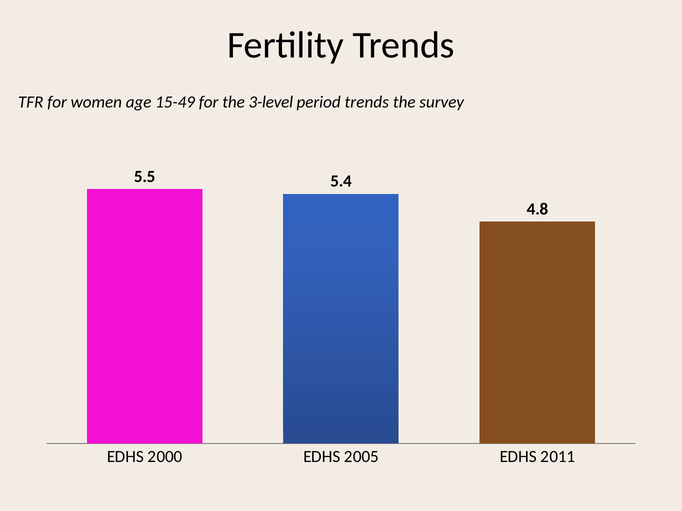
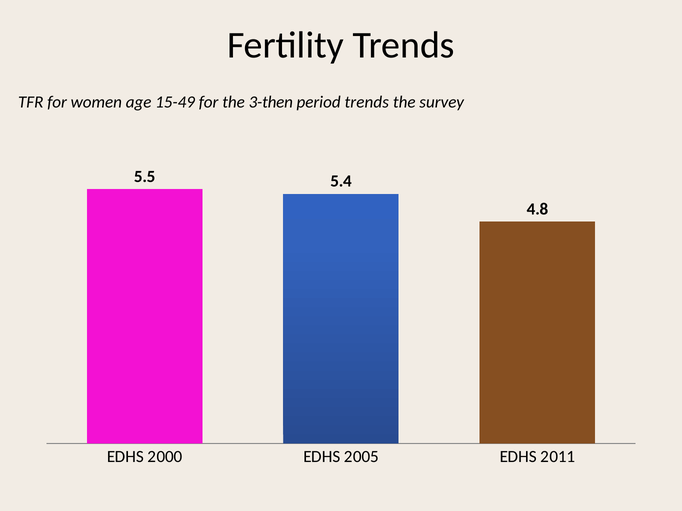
3-level: 3-level -> 3-then
